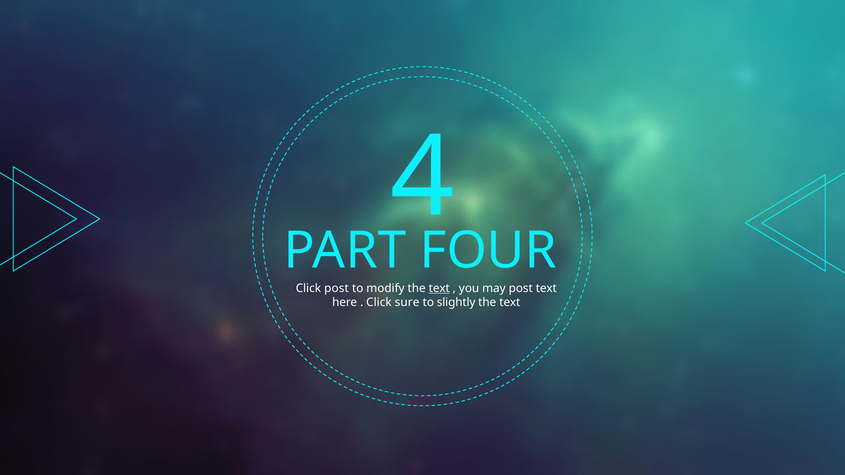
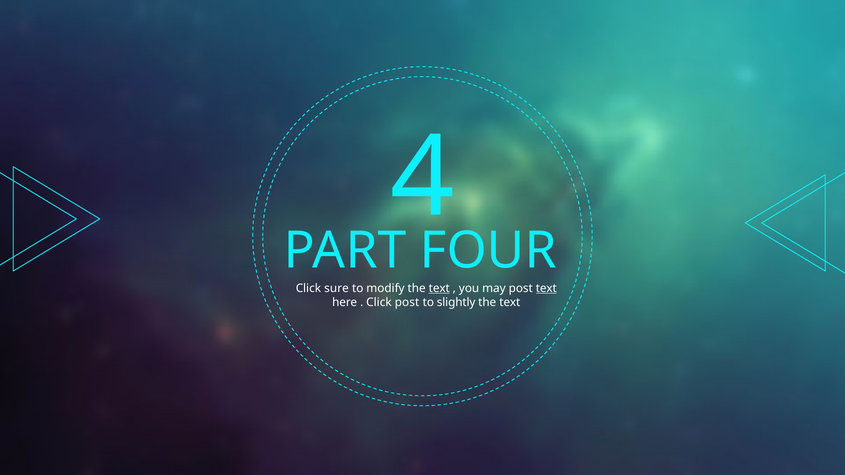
Click post: post -> sure
text at (546, 289) underline: none -> present
Click sure: sure -> post
